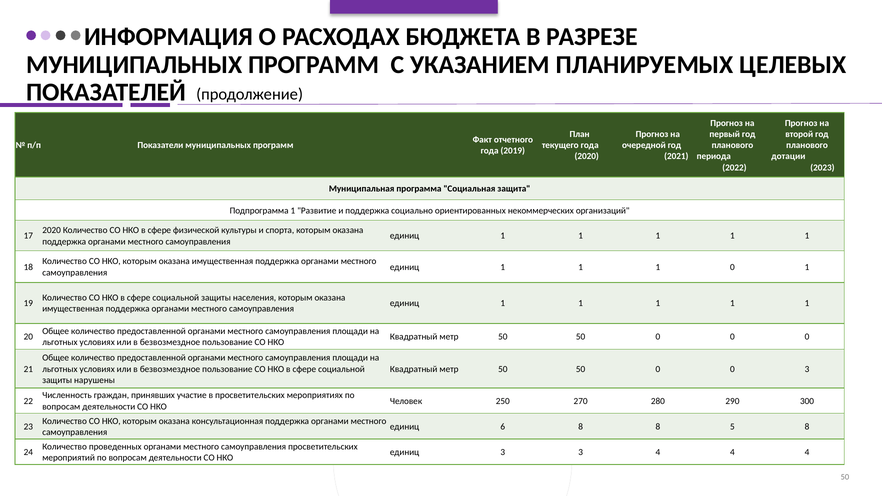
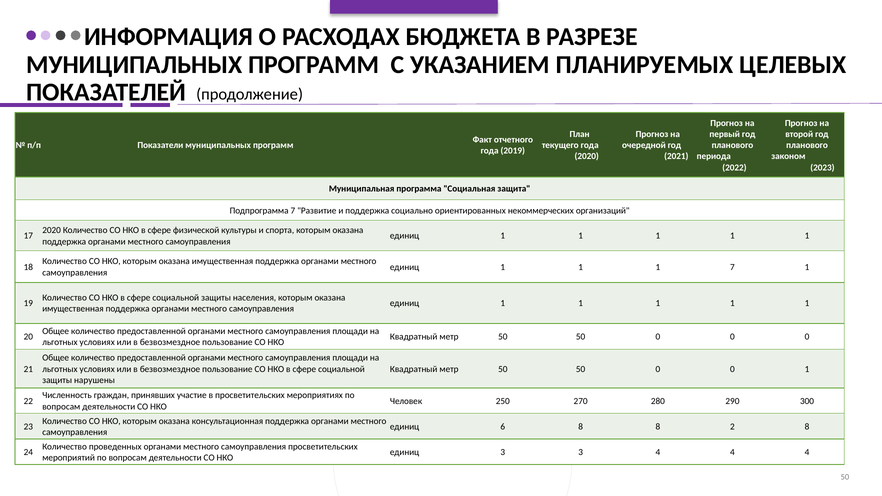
дотации: дотации -> законом
Подпрограмма 1: 1 -> 7
1 0: 0 -> 7
0 3: 3 -> 1
5: 5 -> 2
